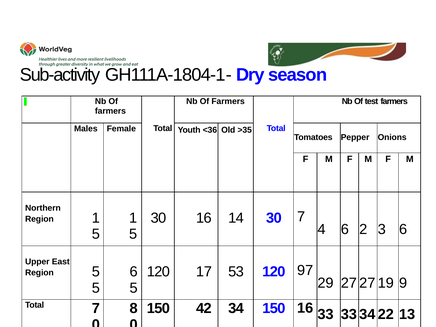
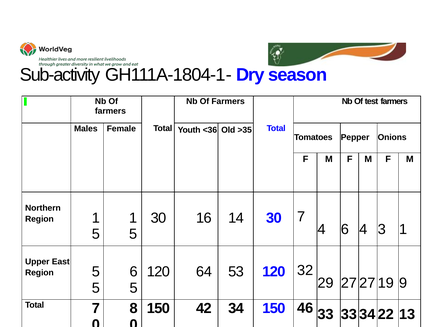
6 2: 2 -> 4
3 6: 6 -> 1
17: 17 -> 64
97: 97 -> 32
150 16: 16 -> 46
